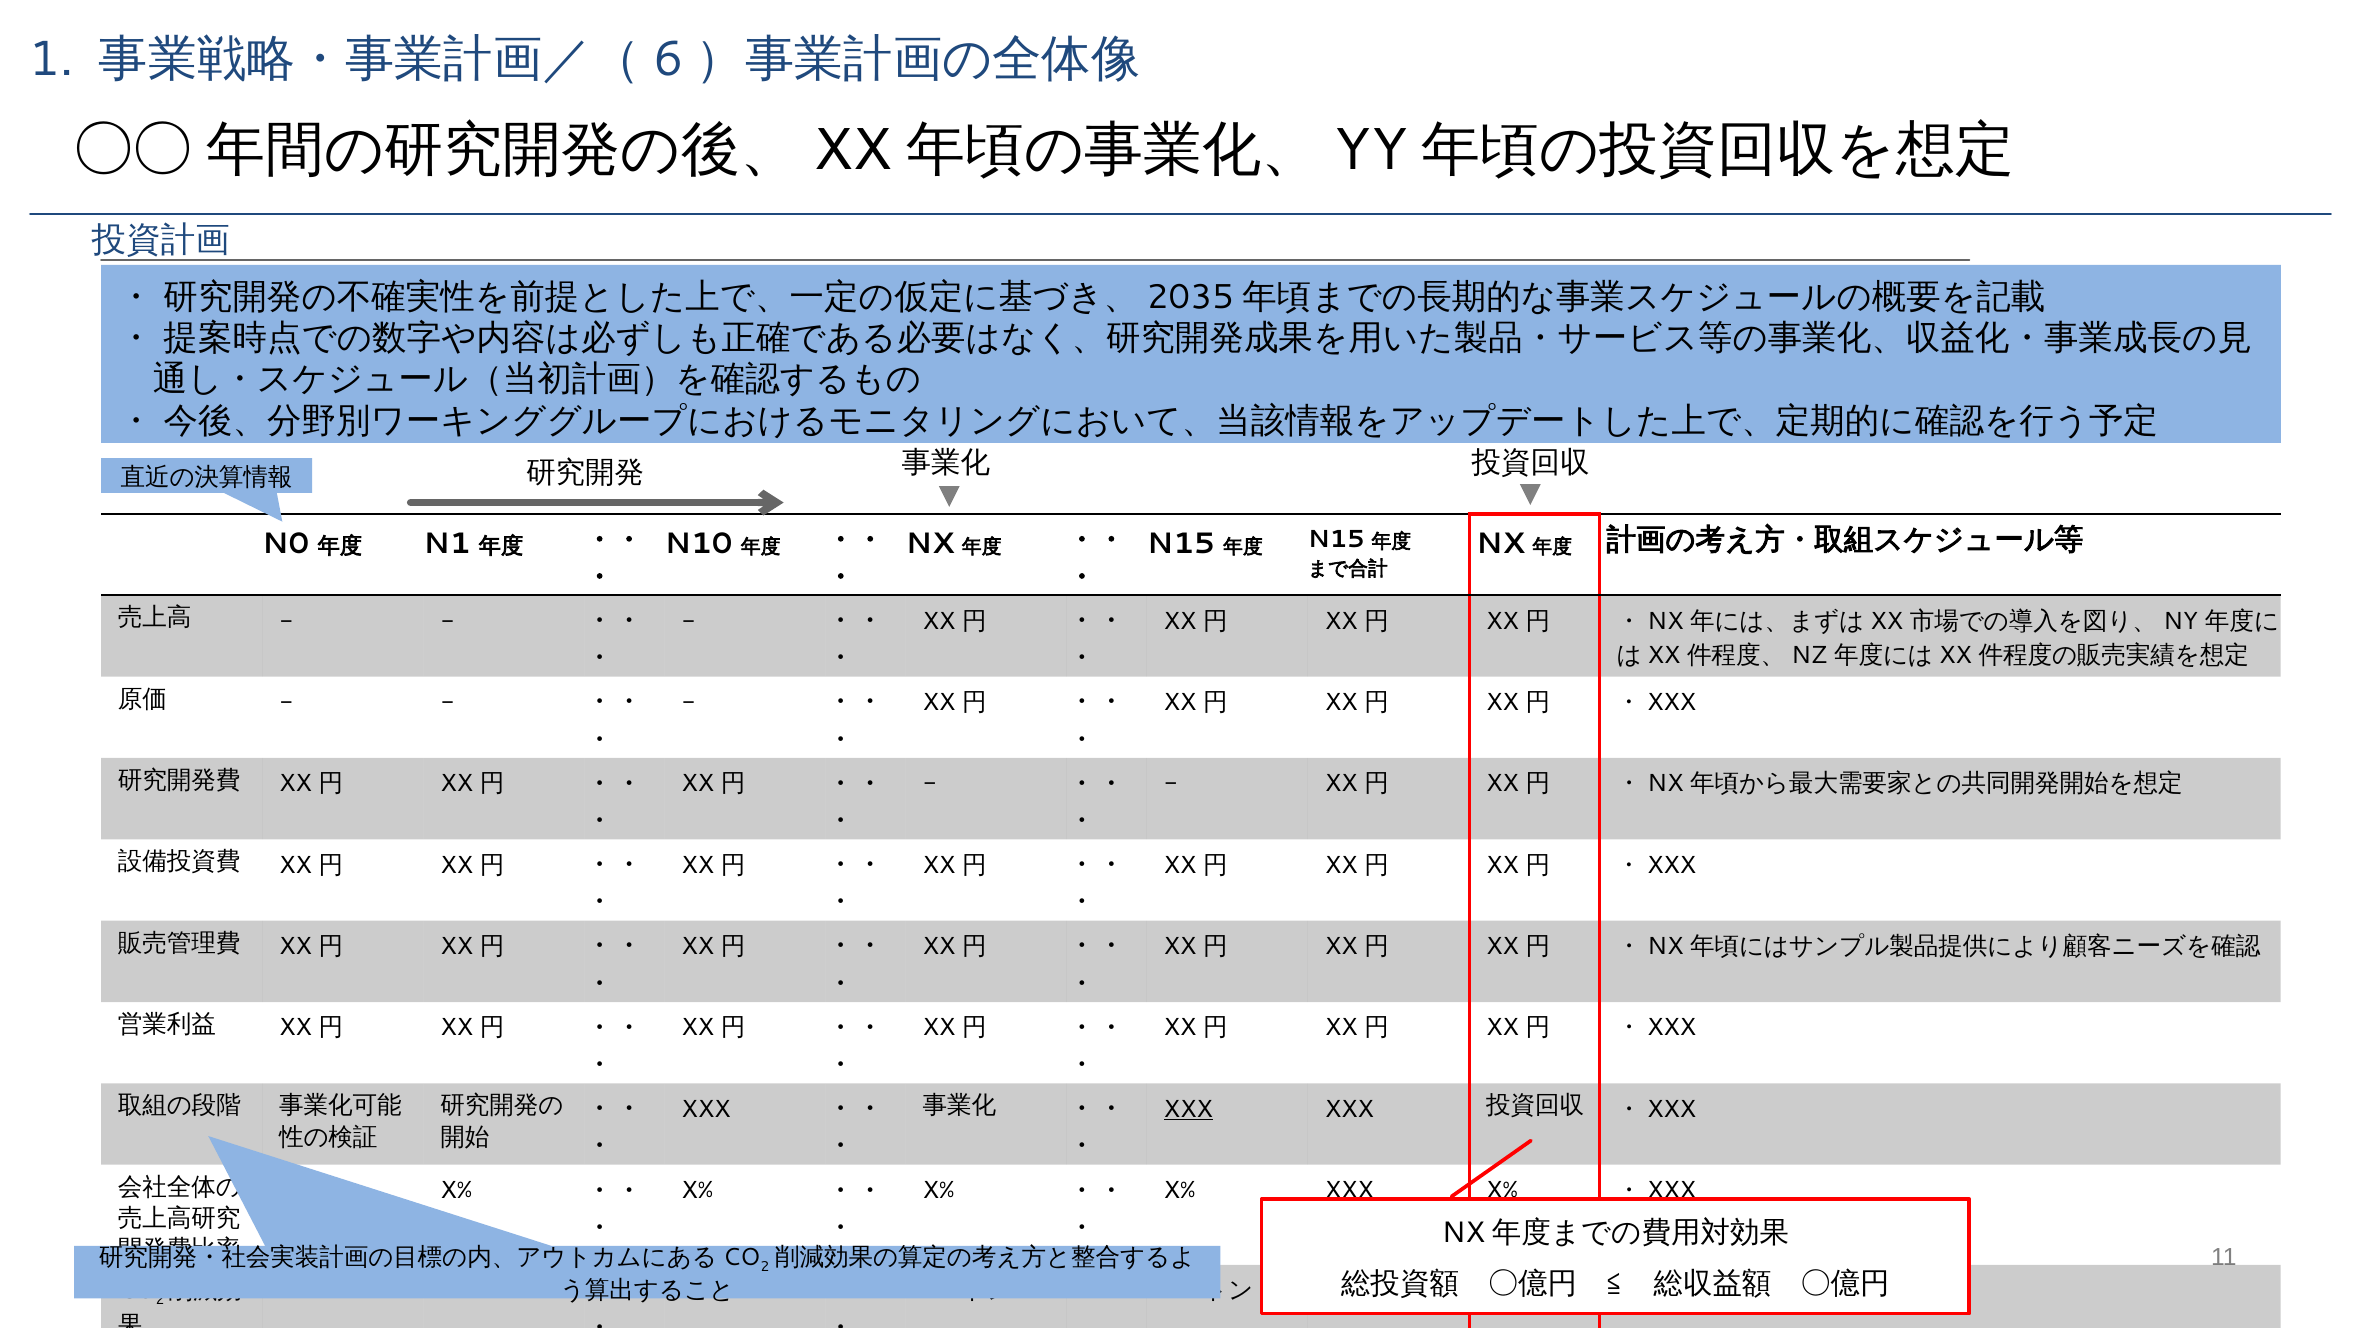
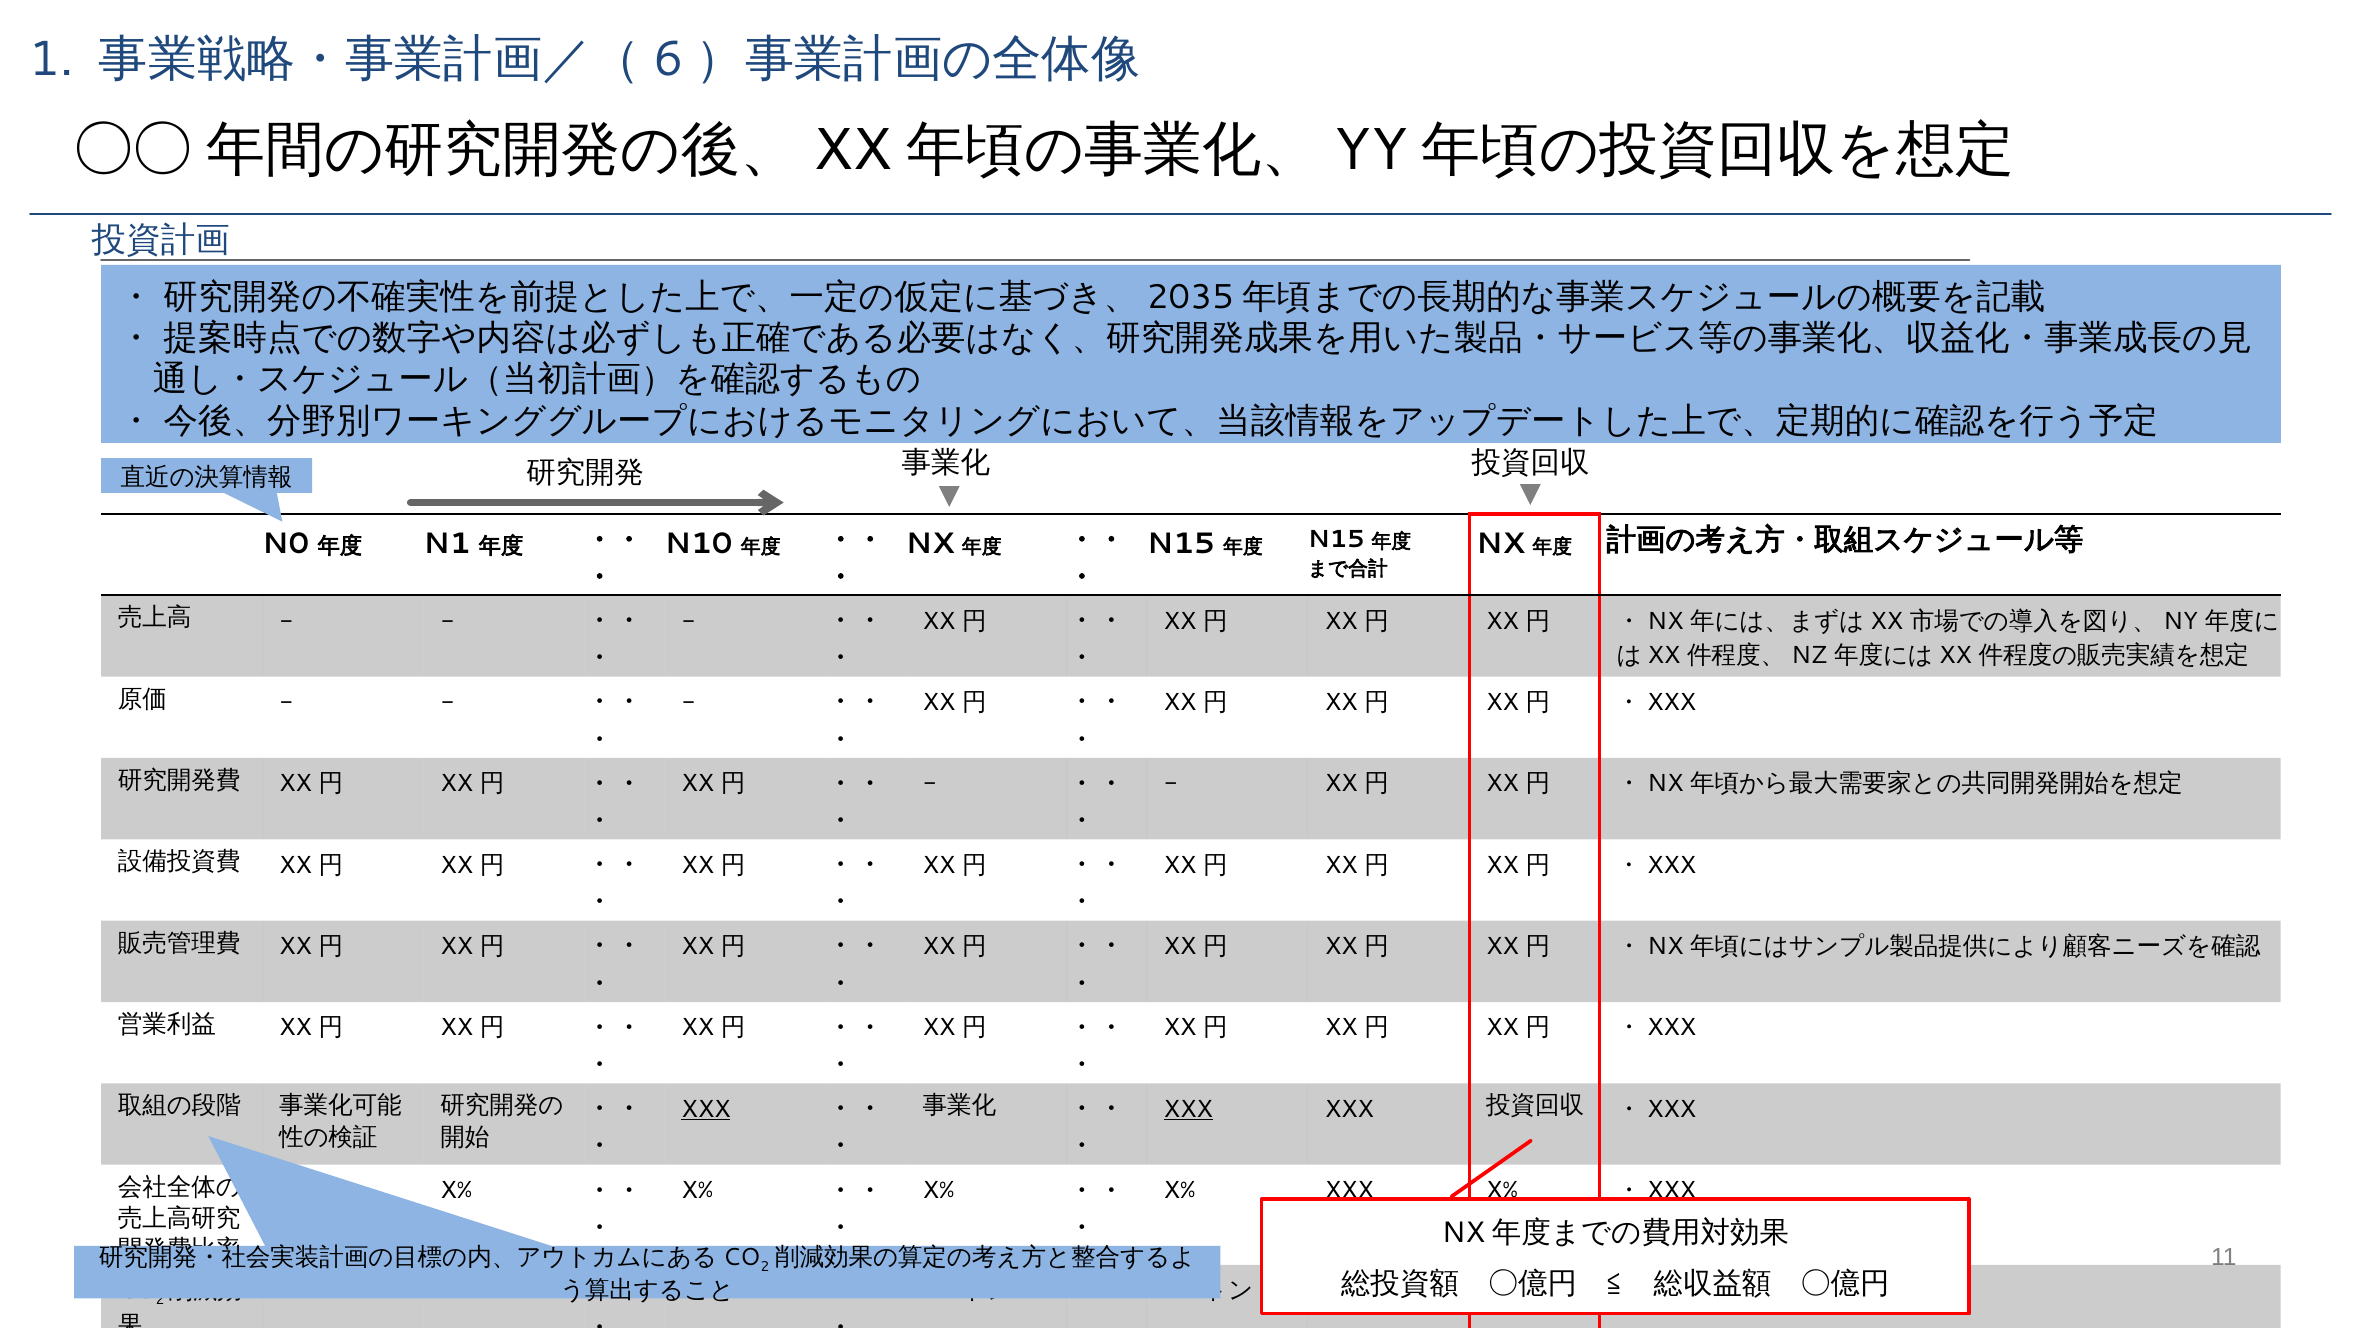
XXX at (706, 1109) underline: none -> present
